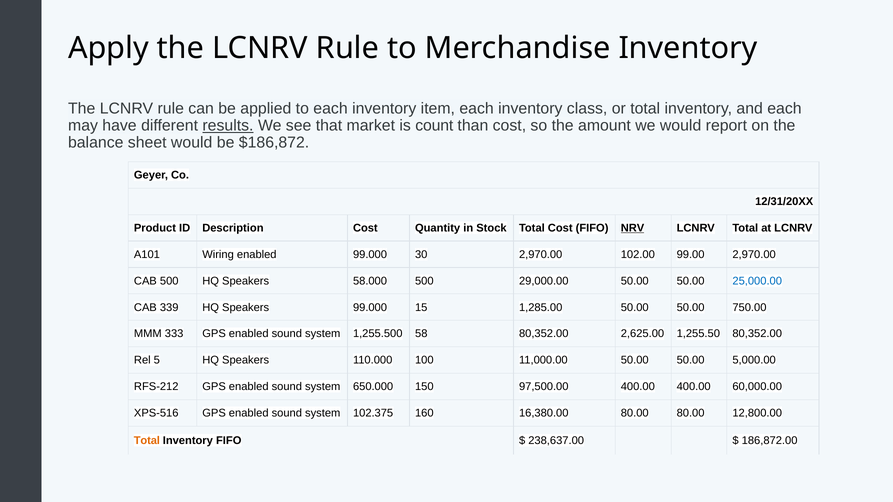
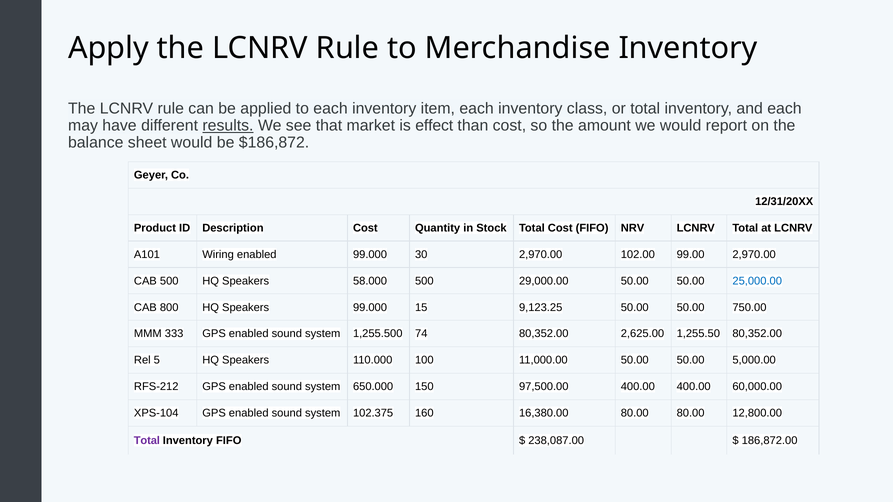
count: count -> effect
NRV underline: present -> none
339: 339 -> 800
1,285.00: 1,285.00 -> 9,123.25
58: 58 -> 74
XPS-516: XPS-516 -> XPS-104
Total at (147, 441) colour: orange -> purple
238,637.00: 238,637.00 -> 238,087.00
